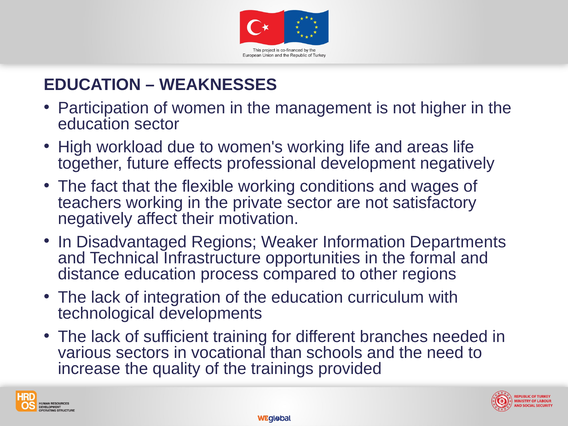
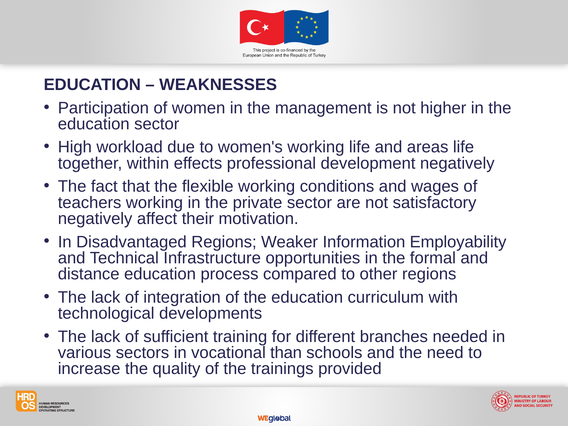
future: future -> within
Departments: Departments -> Employability
